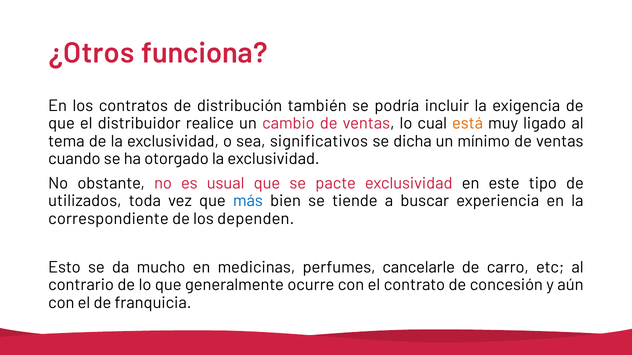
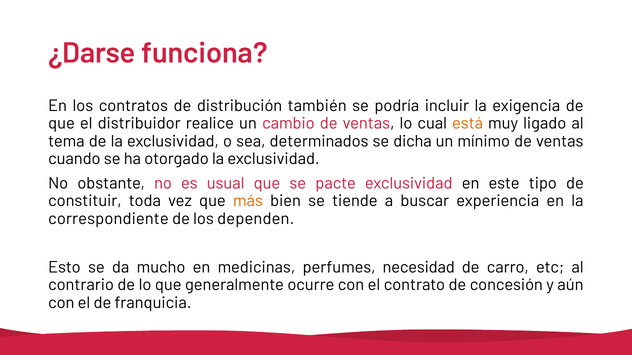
¿Otros: ¿Otros -> ¿Darse
significativos: significativos -> determinados
utilizados: utilizados -> constituir
más colour: blue -> orange
cancelarle: cancelarle -> necesidad
